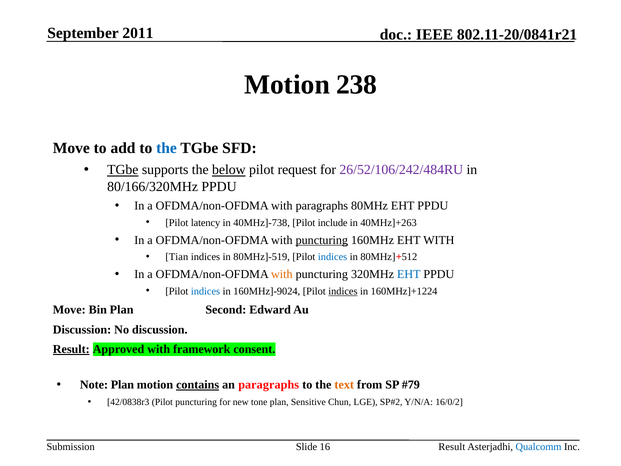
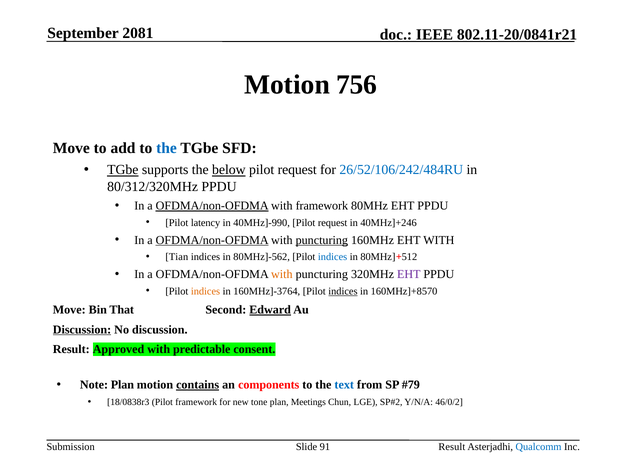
2011: 2011 -> 2081
238: 238 -> 756
26/52/106/242/484RU colour: purple -> blue
80/166/320MHz: 80/166/320MHz -> 80/312/320MHz
OFDMA/non-OFDMA at (212, 206) underline: none -> present
with paragraphs: paragraphs -> framework
40MHz]-738: 40MHz]-738 -> 40MHz]-990
include at (333, 222): include -> request
40MHz]+263: 40MHz]+263 -> 40MHz]+246
OFDMA/non-OFDMA at (212, 240) underline: none -> present
80MHz]-519: 80MHz]-519 -> 80MHz]-562
EHT at (409, 274) colour: blue -> purple
indices at (206, 291) colour: blue -> orange
160MHz]-9024: 160MHz]-9024 -> 160MHz]-3764
160MHz]+1224: 160MHz]+1224 -> 160MHz]+8570
Bin Plan: Plan -> That
Edward underline: none -> present
Discussion at (82, 329) underline: none -> present
Result at (71, 349) underline: present -> none
framework: framework -> predictable
an paragraphs: paragraphs -> components
text colour: orange -> blue
42/0838r3: 42/0838r3 -> 18/0838r3
Pilot puncturing: puncturing -> framework
Sensitive: Sensitive -> Meetings
16/0/2: 16/0/2 -> 46/0/2
16: 16 -> 91
